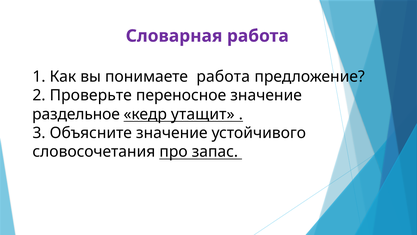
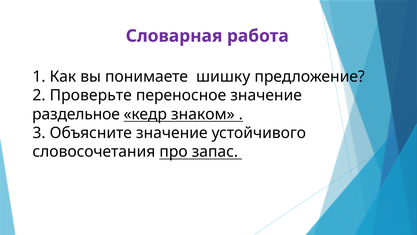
понимаете работа: работа -> шишку
утащит: утащит -> знаком
